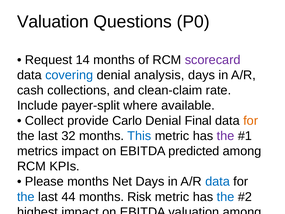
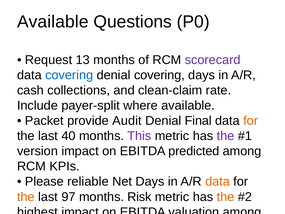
Valuation at (53, 22): Valuation -> Available
14: 14 -> 13
denial analysis: analysis -> covering
Collect at (44, 121): Collect -> Packet
Carlo: Carlo -> Audit
32: 32 -> 40
This at (139, 136) colour: blue -> purple
metrics: metrics -> version
Please months: months -> reliable
data at (218, 181) colour: blue -> orange
the at (26, 197) colour: blue -> orange
44: 44 -> 97
the at (226, 197) colour: blue -> orange
